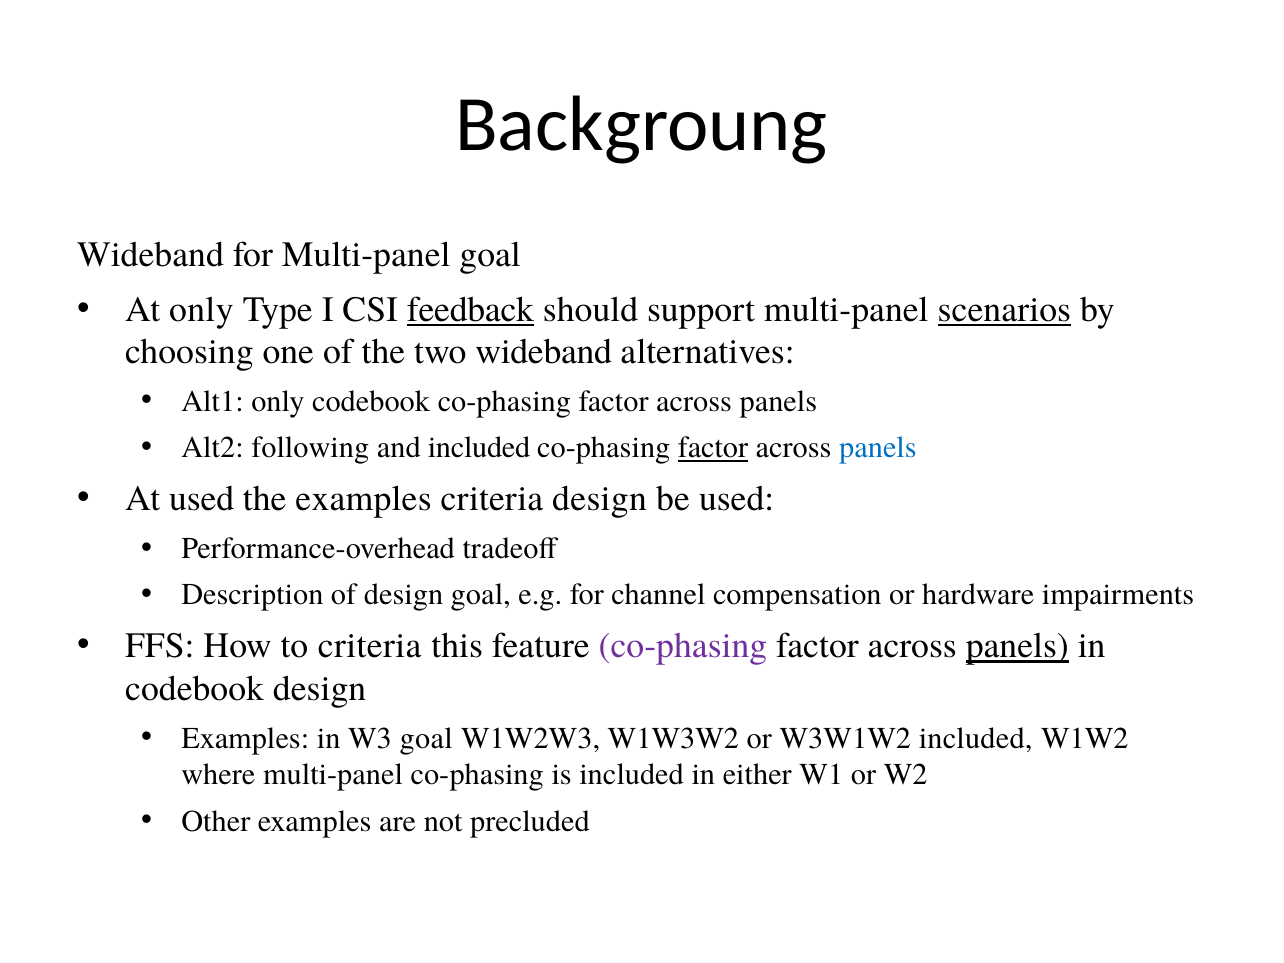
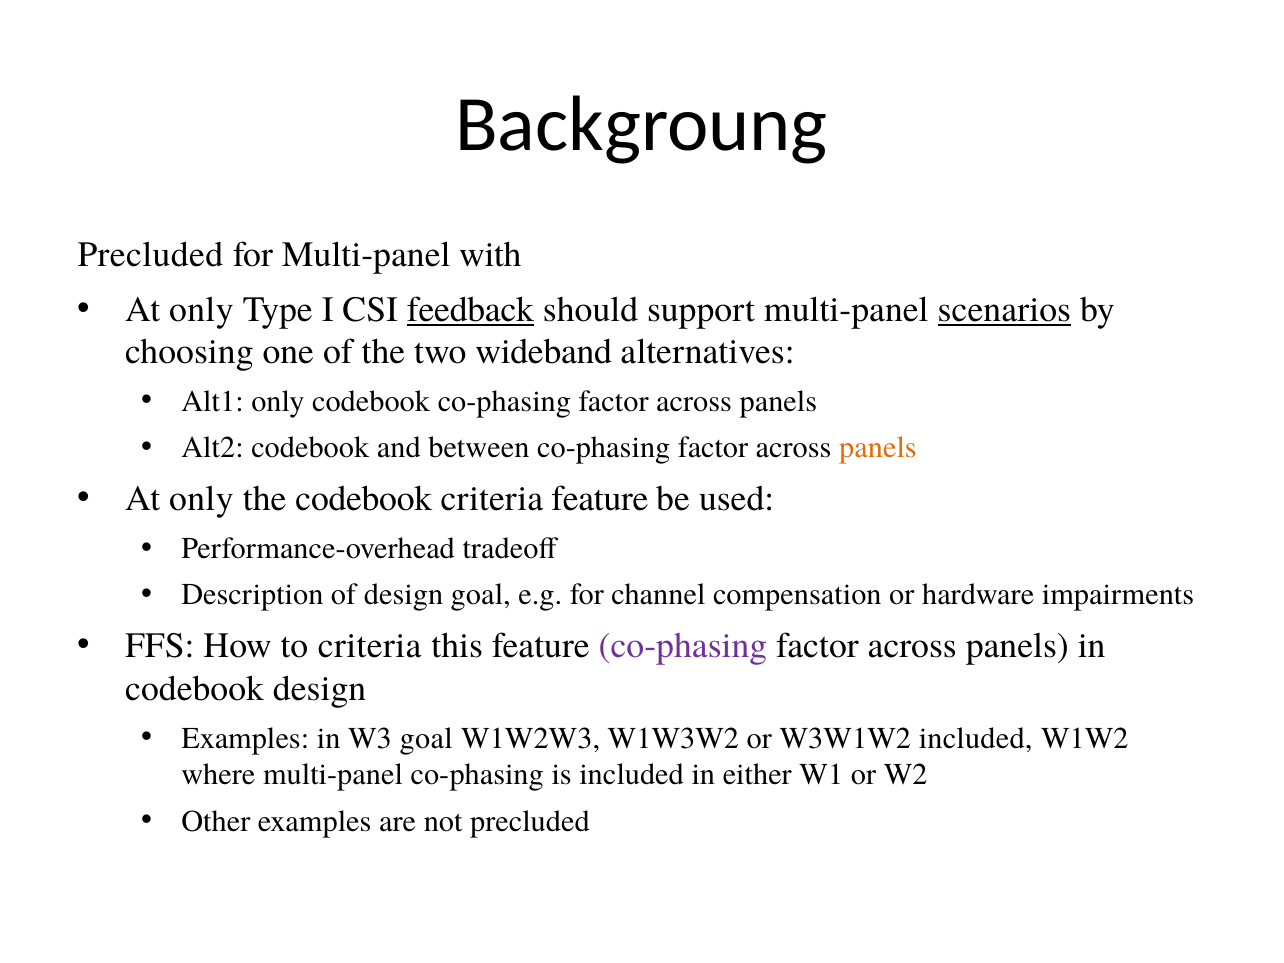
Wideband at (150, 255): Wideband -> Precluded
Multi-panel goal: goal -> with
Alt2 following: following -> codebook
and included: included -> between
factor at (713, 448) underline: present -> none
panels at (878, 448) colour: blue -> orange
used at (202, 499): used -> only
the examples: examples -> codebook
criteria design: design -> feature
panels at (1017, 646) underline: present -> none
